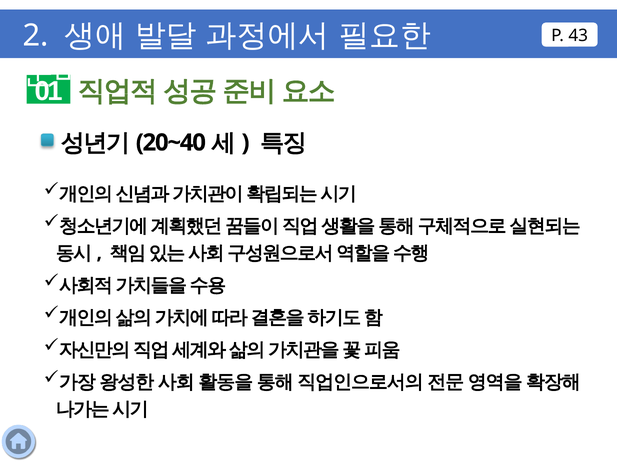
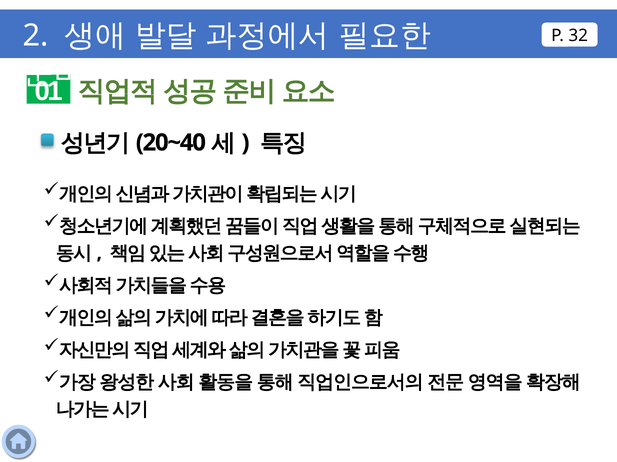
43: 43 -> 32
